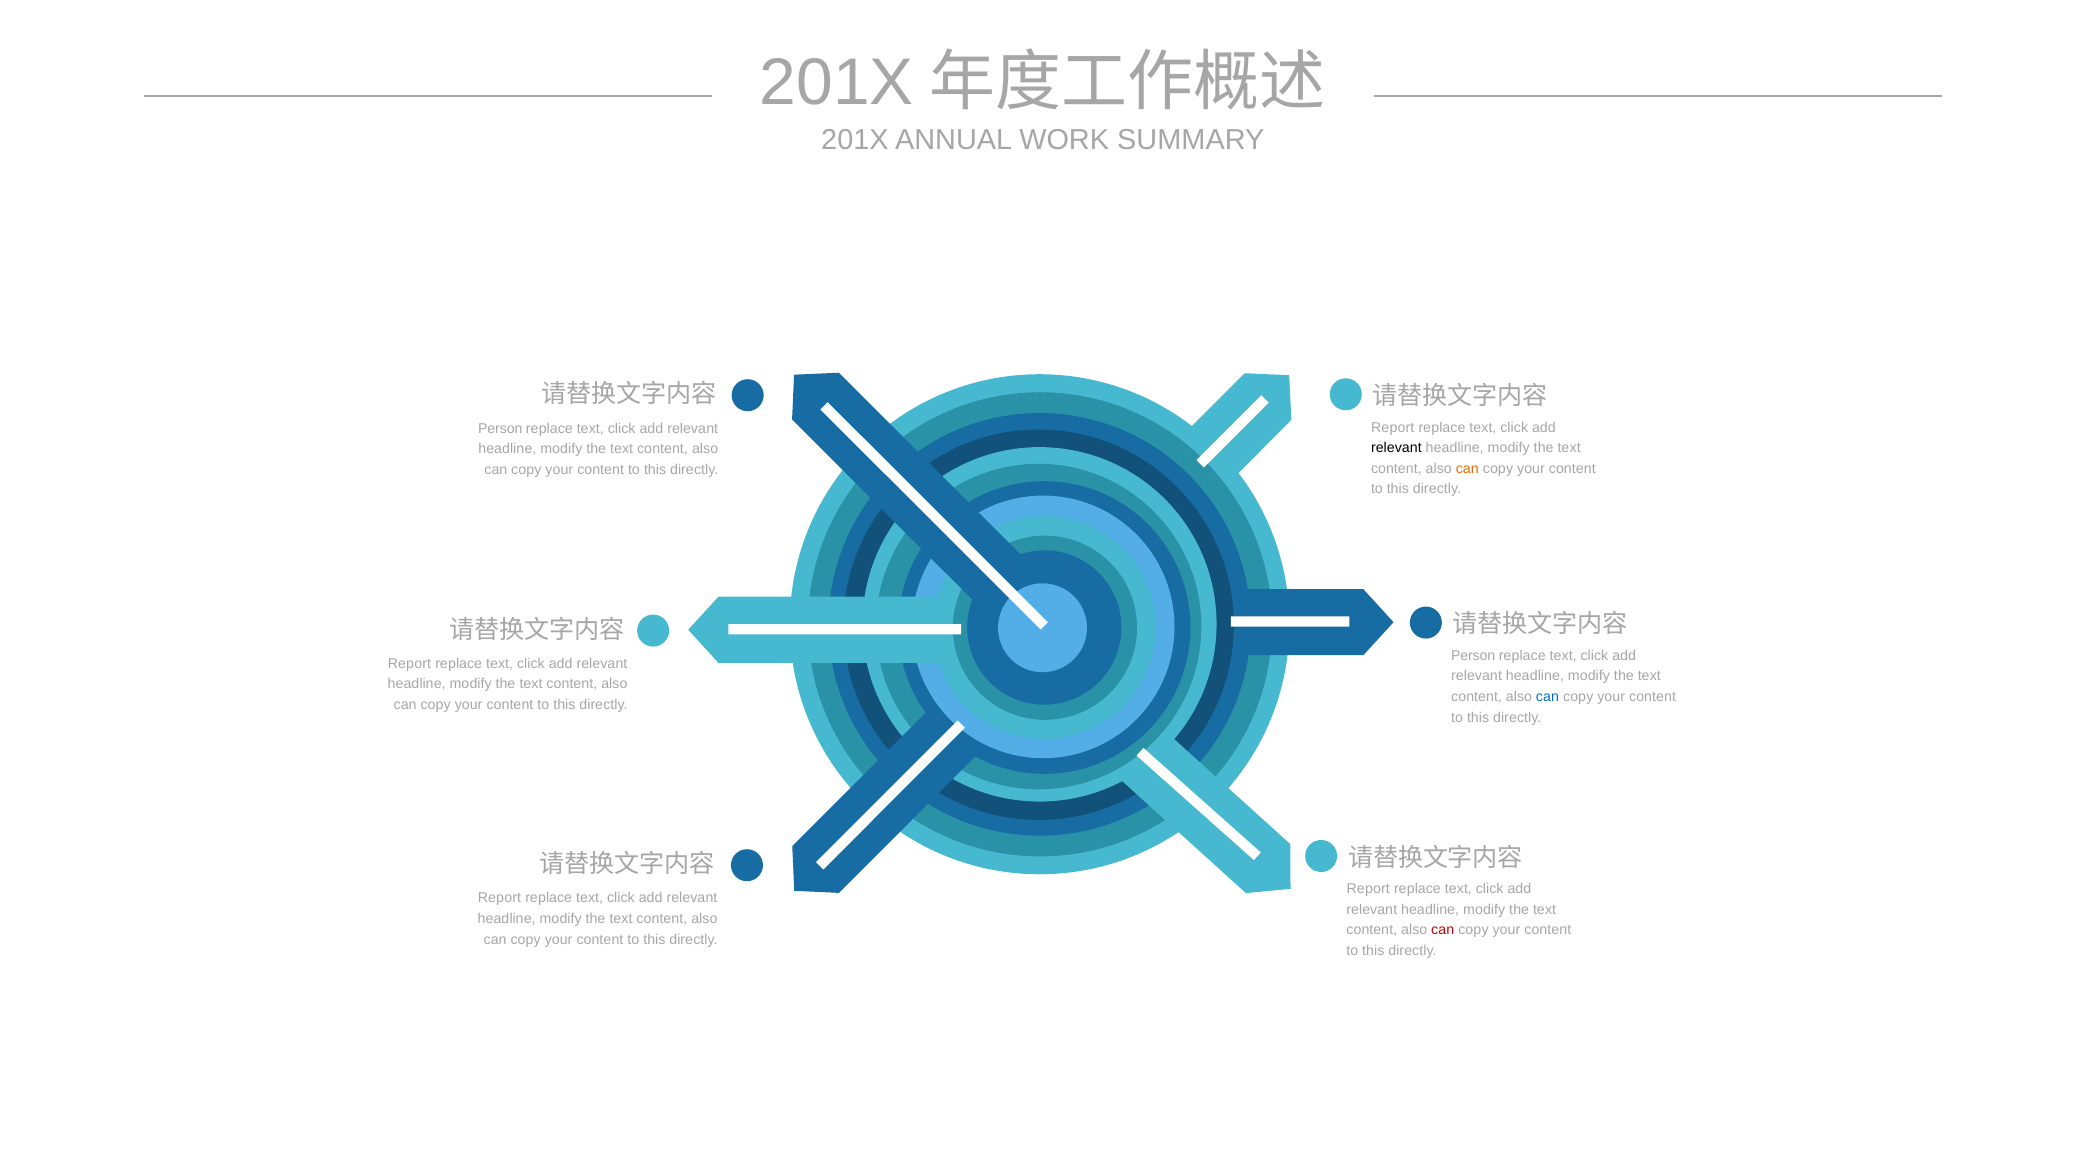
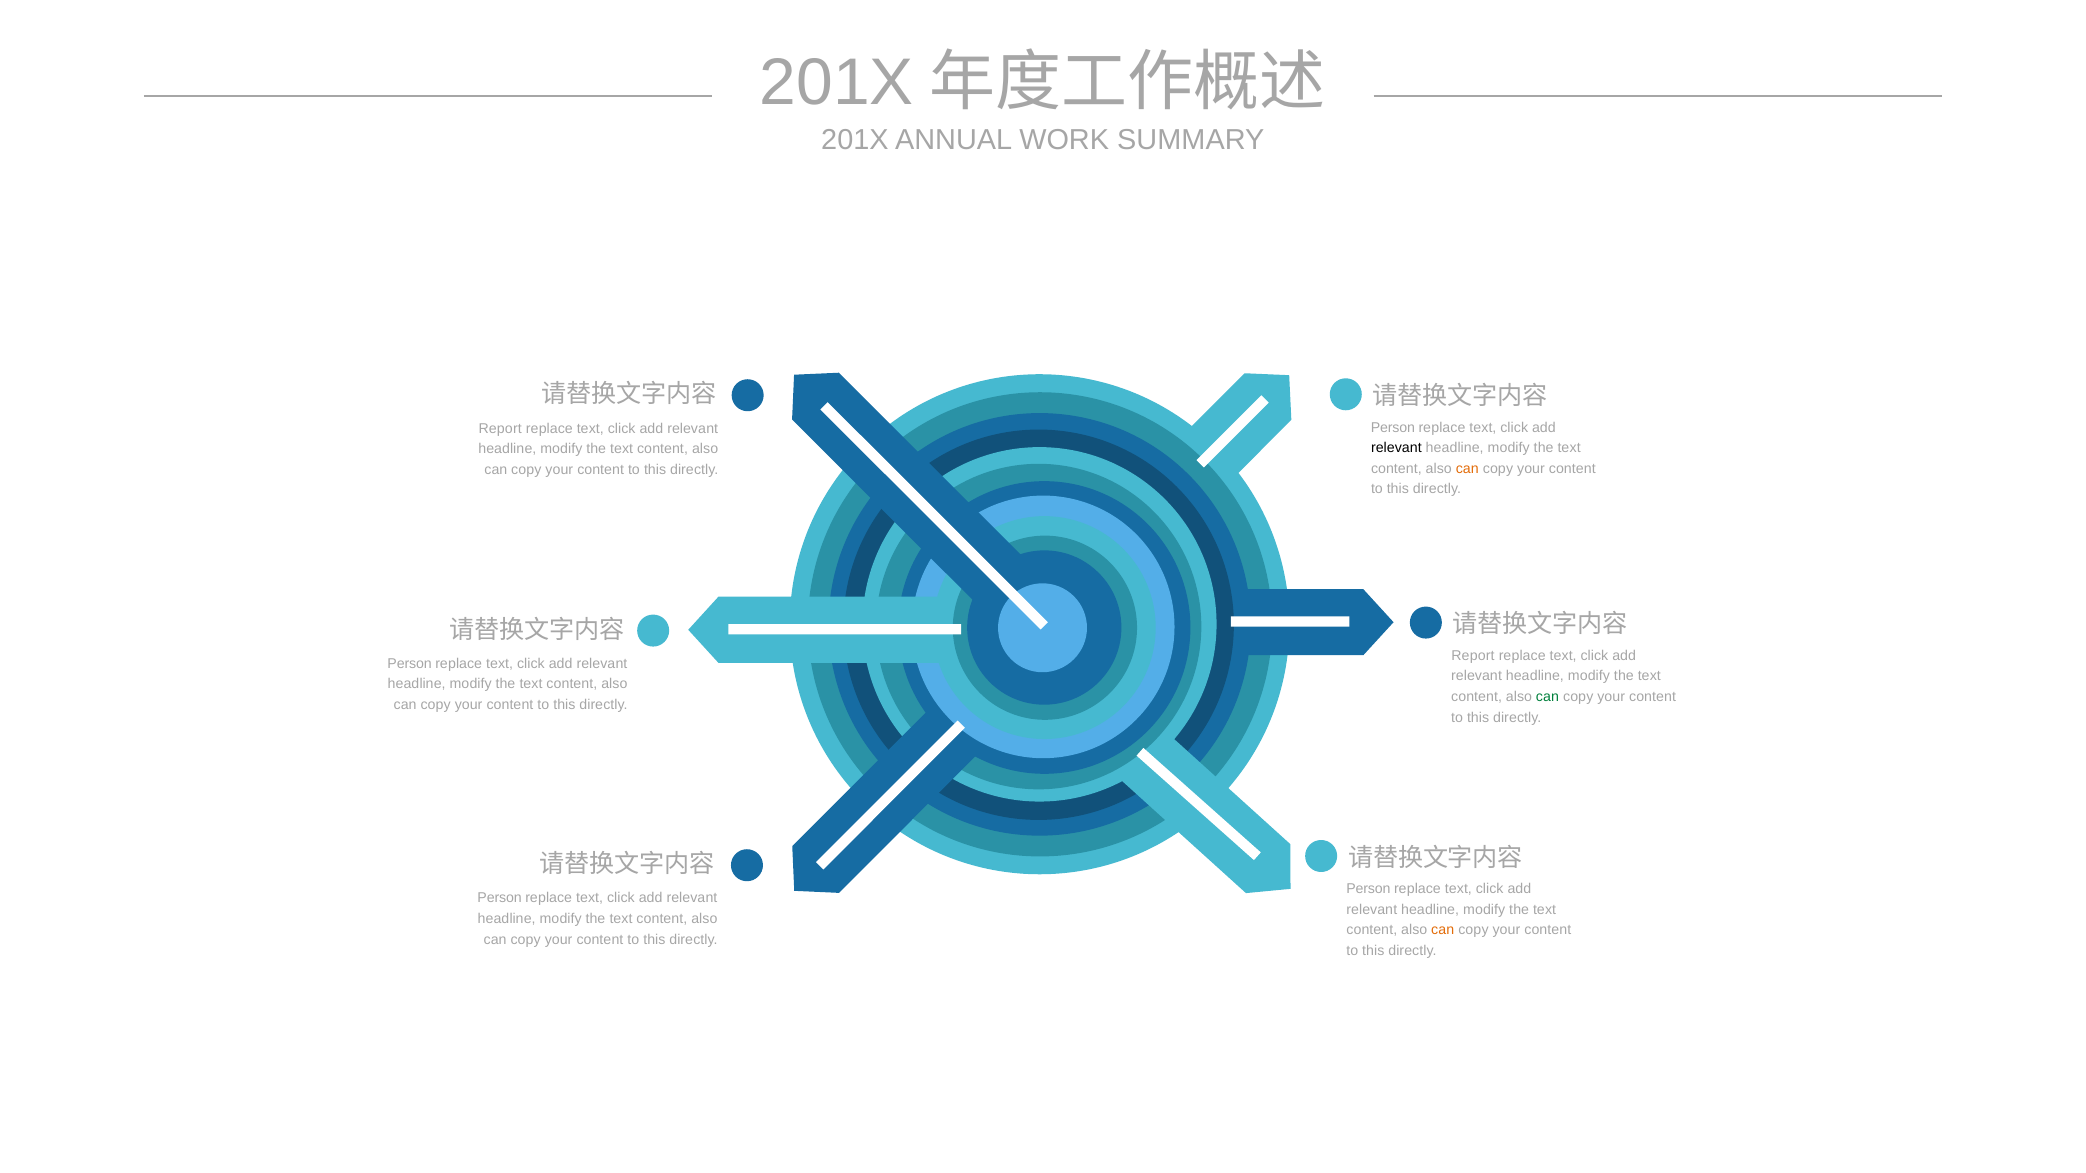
Report at (1393, 428): Report -> Person
Person at (500, 428): Person -> Report
Person at (1473, 656): Person -> Report
Report at (409, 664): Report -> Person
can at (1548, 697) colour: blue -> green
Report at (1368, 889): Report -> Person
Report at (499, 899): Report -> Person
can at (1443, 930) colour: red -> orange
